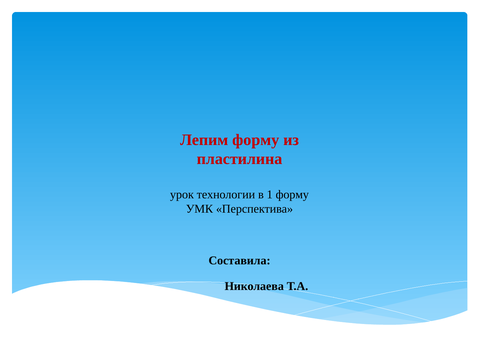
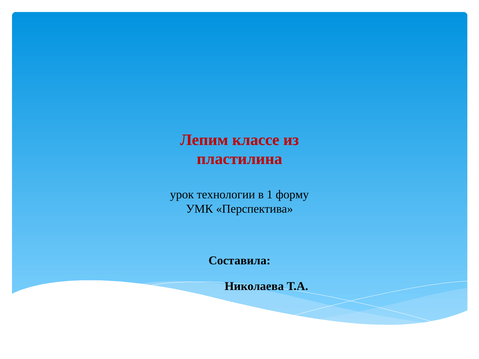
Лепим форму: форму -> классе
